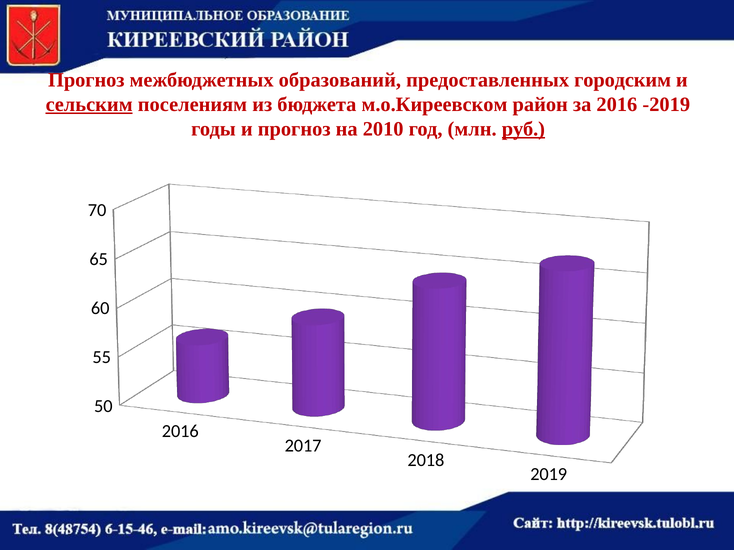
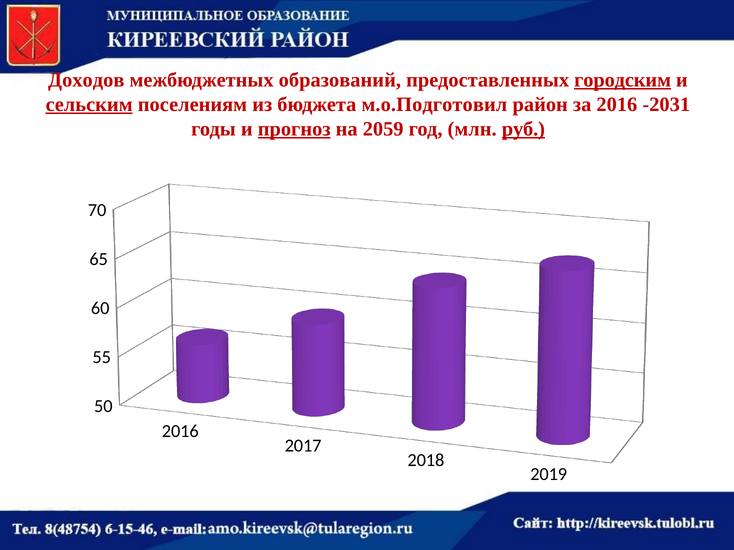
Прогноз at (86, 80): Прогноз -> Доходов
городским underline: none -> present
м.о.Киреевском: м.о.Киреевском -> м.о.Подготовил
-2019: -2019 -> -2031
прогноз at (294, 129) underline: none -> present
2010: 2010 -> 2059
